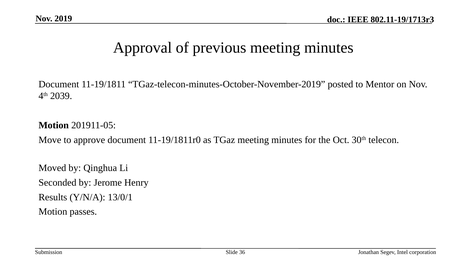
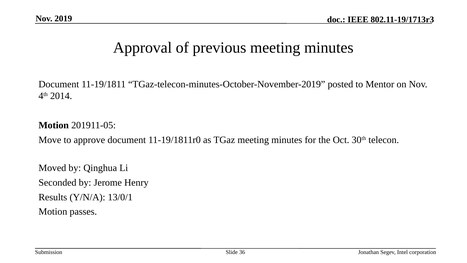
2039: 2039 -> 2014
